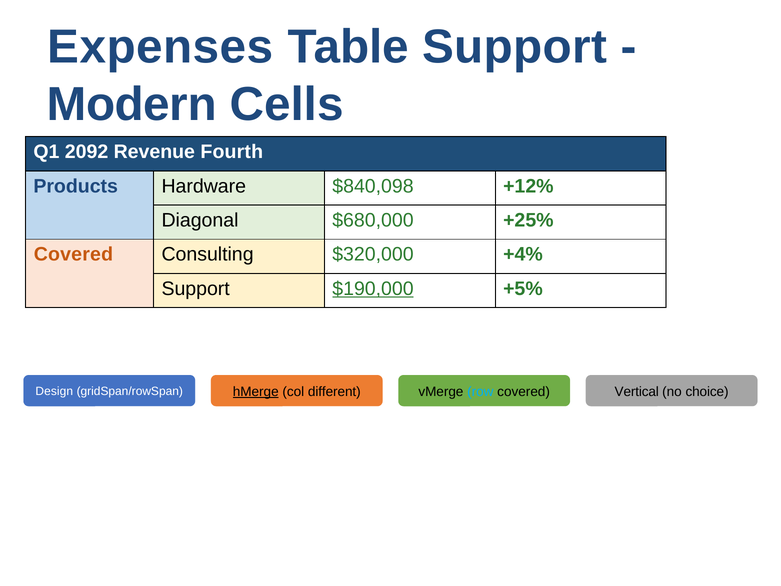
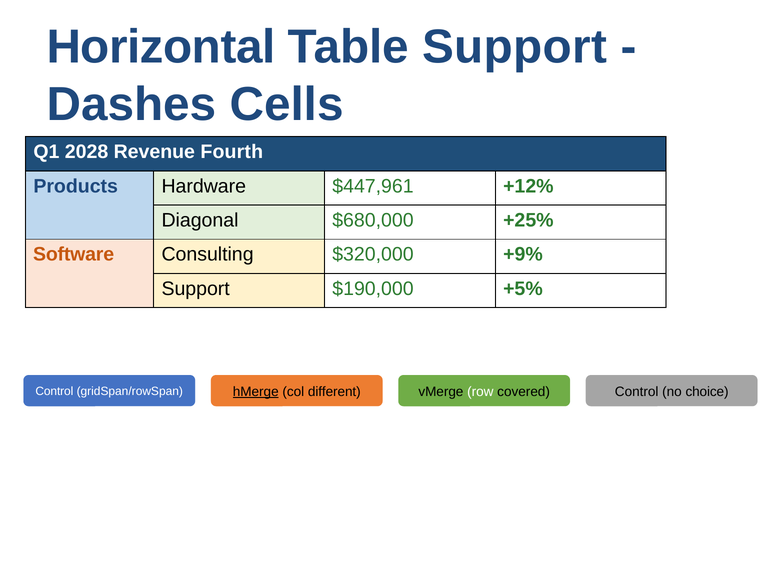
Expenses: Expenses -> Horizontal
Modern: Modern -> Dashes
2092: 2092 -> 2028
$840,098: $840,098 -> $447,961
Covered at (73, 254): Covered -> Software
+4%: +4% -> +9%
$190,000 underline: present -> none
Design at (54, 391): Design -> Control
row colour: light blue -> white
covered Vertical: Vertical -> Control
